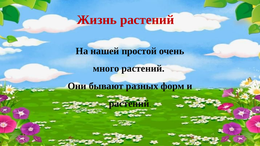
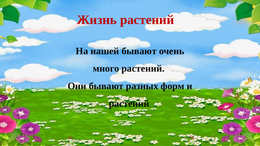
нашей простой: простой -> бывают
